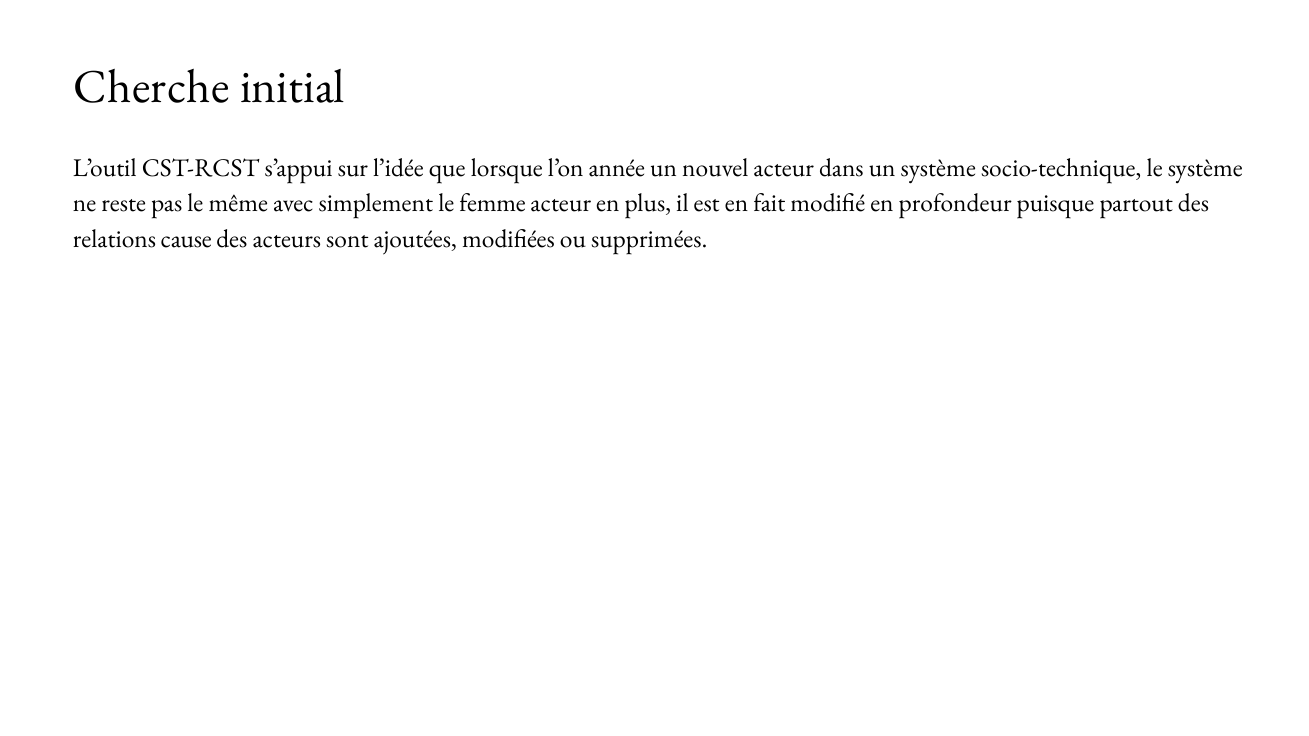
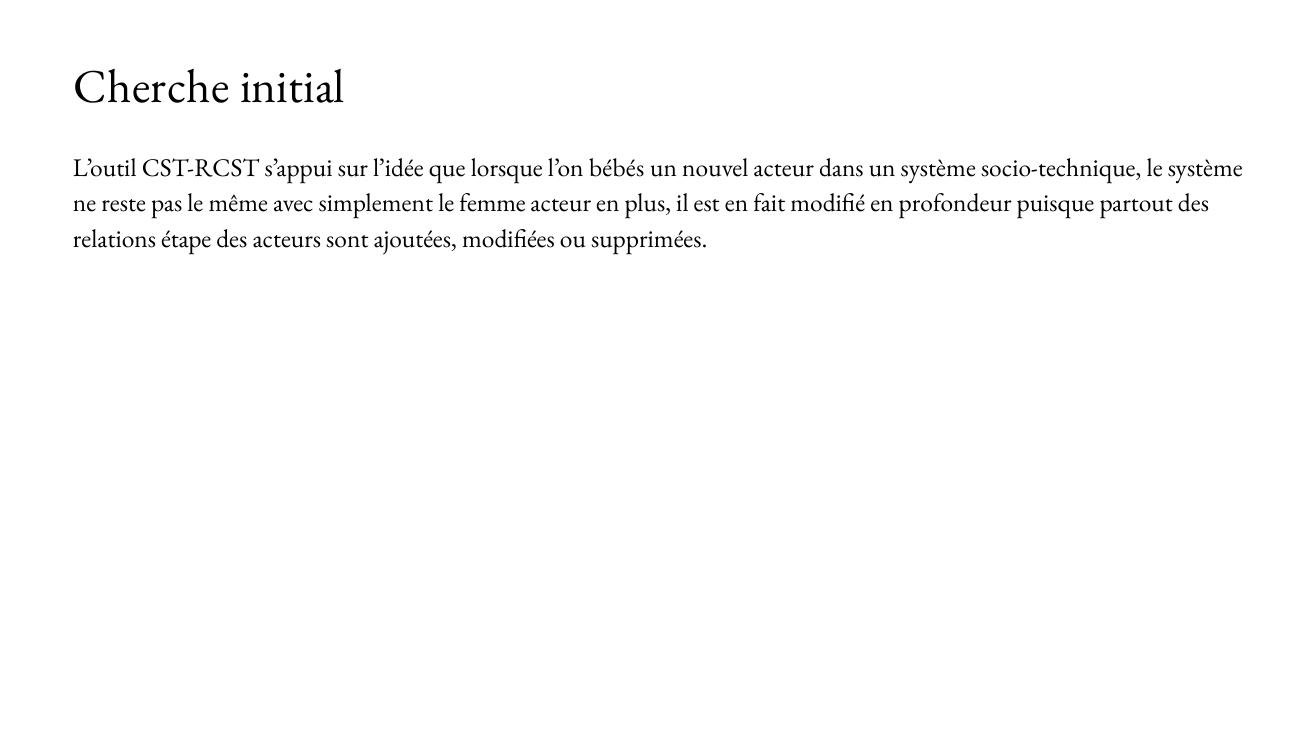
année: année -> bébés
cause: cause -> étape
